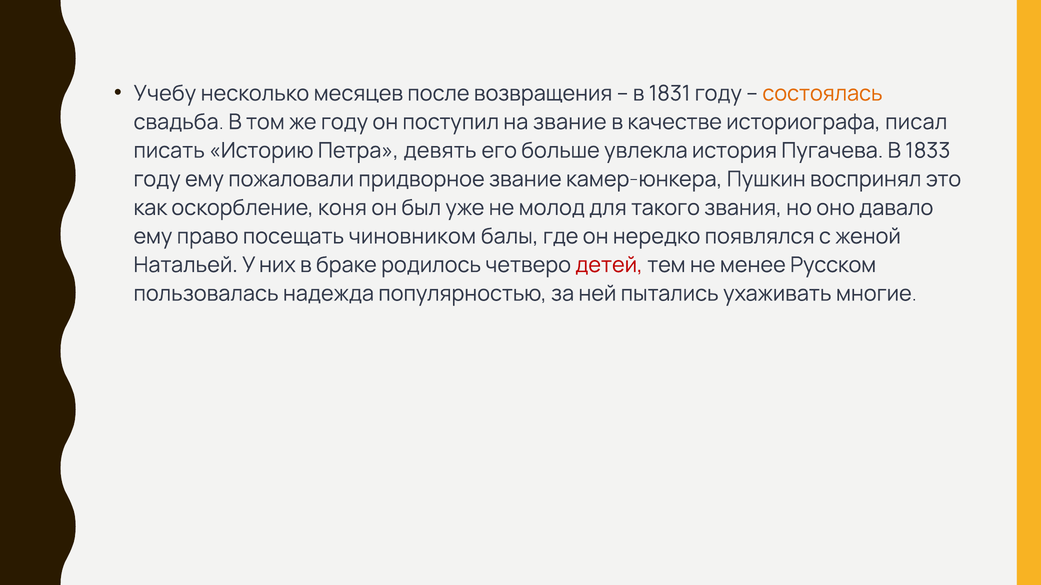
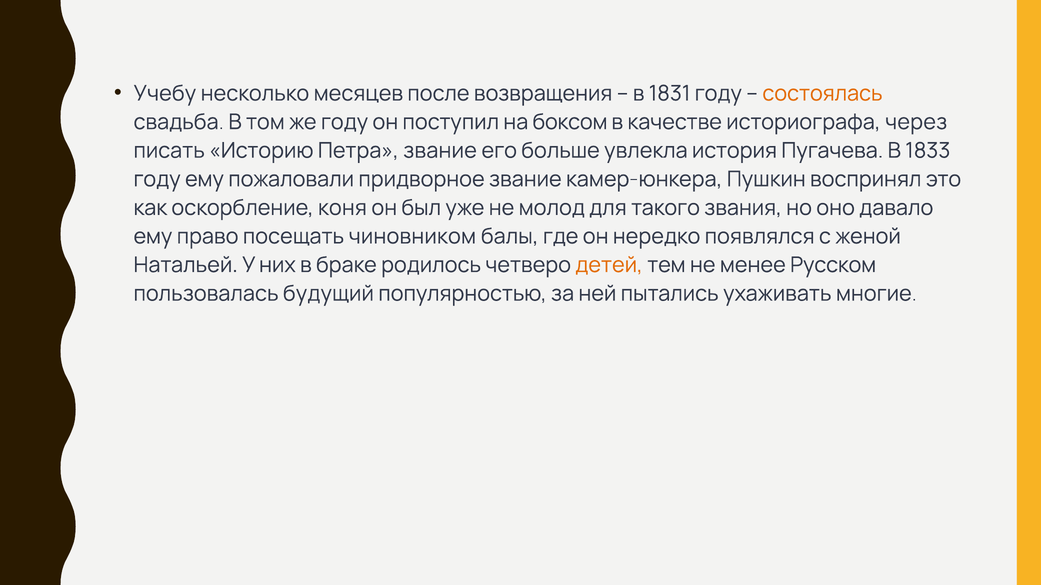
на звание: звание -> боксом
писал: писал -> через
Петра девять: девять -> звание
детей colour: red -> orange
надежда: надежда -> будущий
